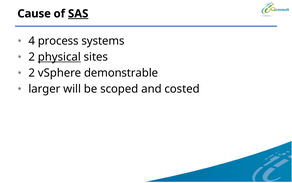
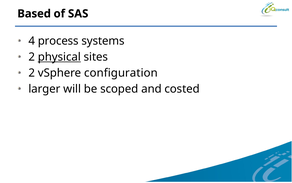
Cause: Cause -> Based
SAS underline: present -> none
demonstrable: demonstrable -> configuration
